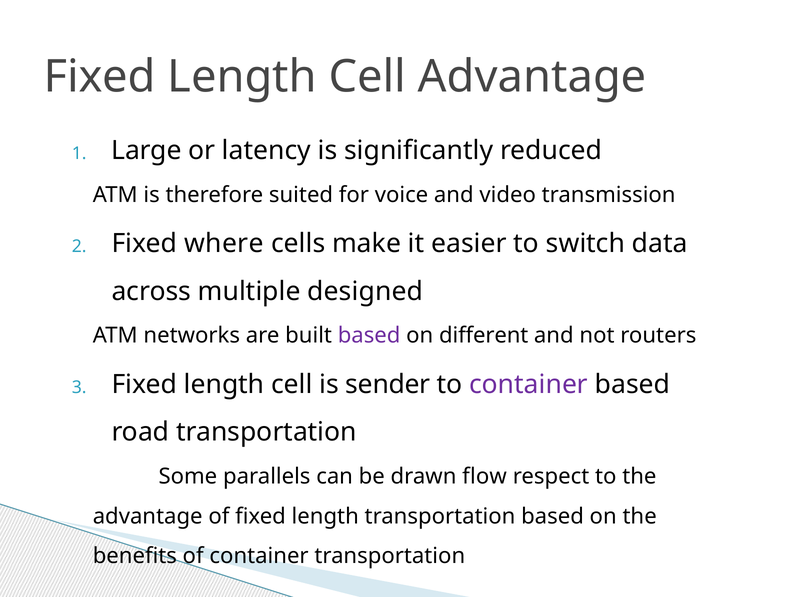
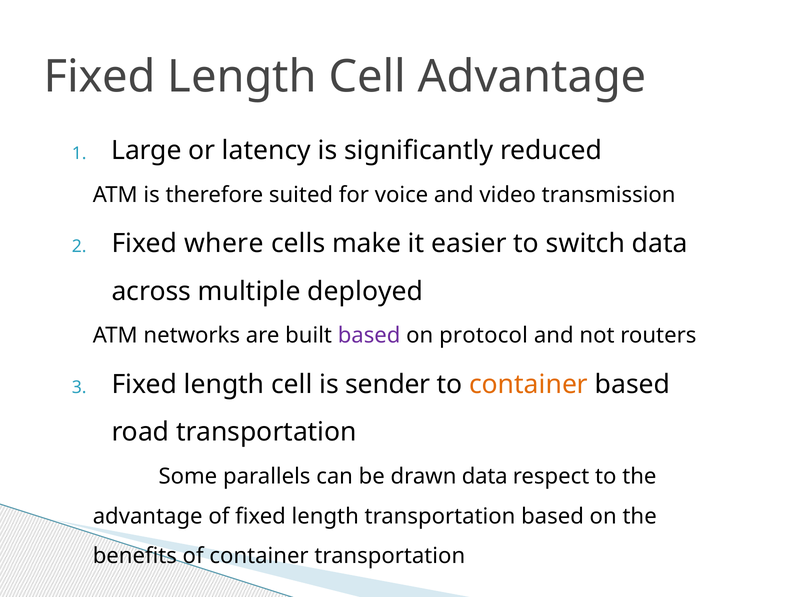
designed: designed -> deployed
different: different -> protocol
container at (529, 384) colour: purple -> orange
drawn flow: flow -> data
